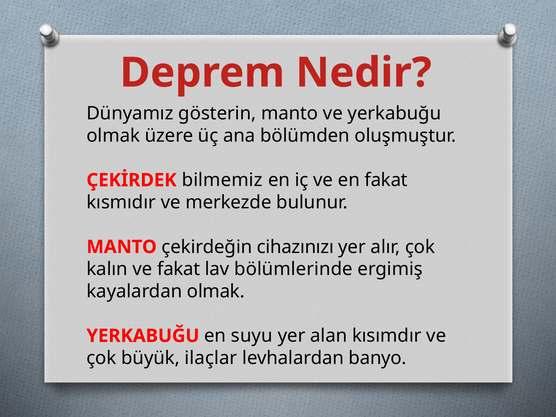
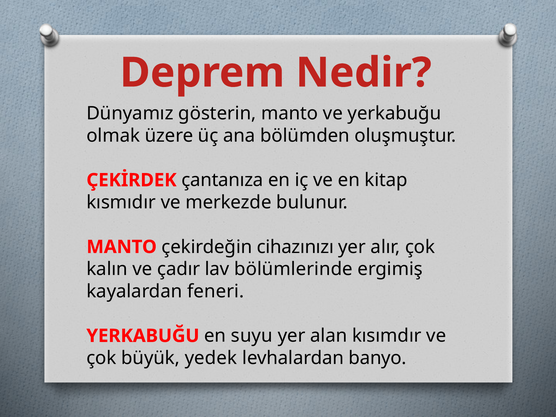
bilmemiz: bilmemiz -> çantanıza
en fakat: fakat -> kitap
ve fakat: fakat -> çadır
kayalardan olmak: olmak -> feneri
ilaçlar: ilaçlar -> yedek
